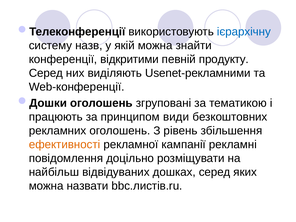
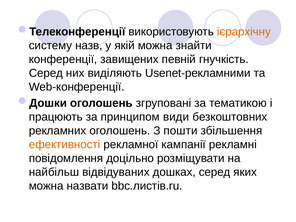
ієрархічну colour: blue -> orange
відкритими: відкритими -> завищених
продукту: продукту -> гнучкість
рівень: рівень -> пошти
